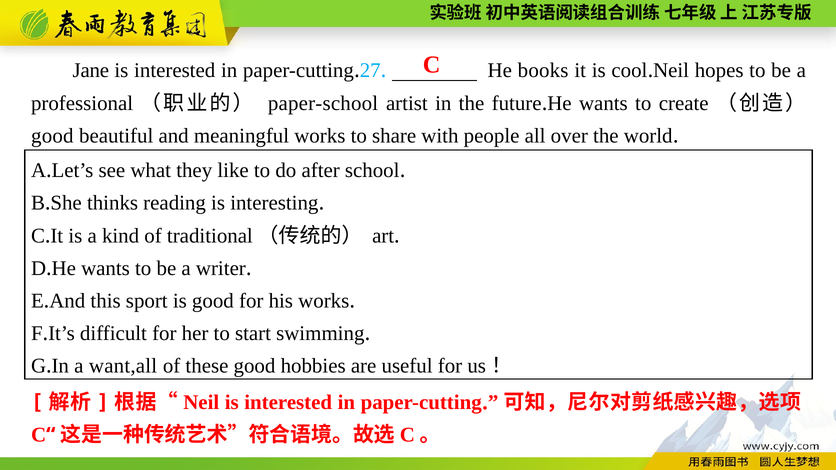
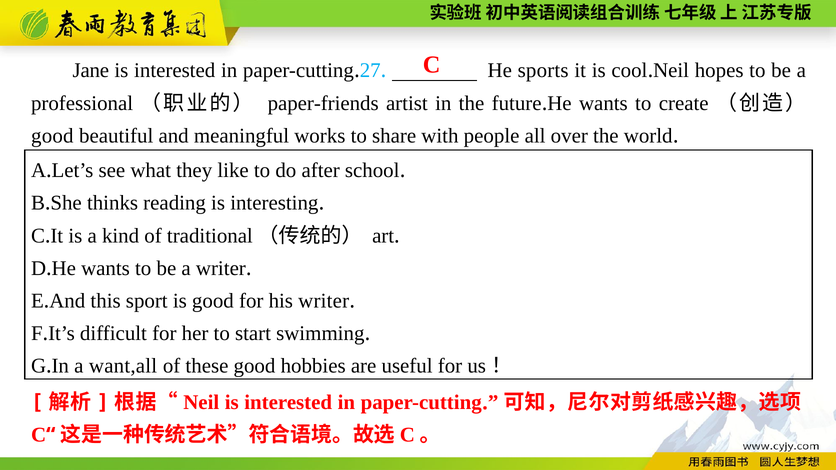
books: books -> sports
paper-school: paper-school -> paper-friends
his works: works -> writer
